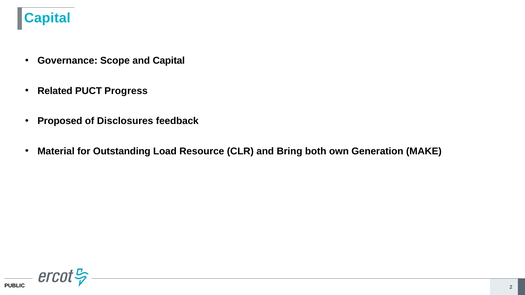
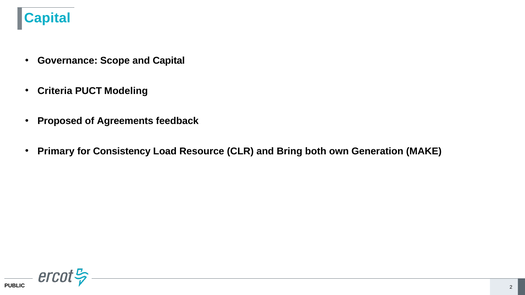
Related: Related -> Criteria
Progress: Progress -> Modeling
Disclosures: Disclosures -> Agreements
Material: Material -> Primary
Outstanding: Outstanding -> Consistency
